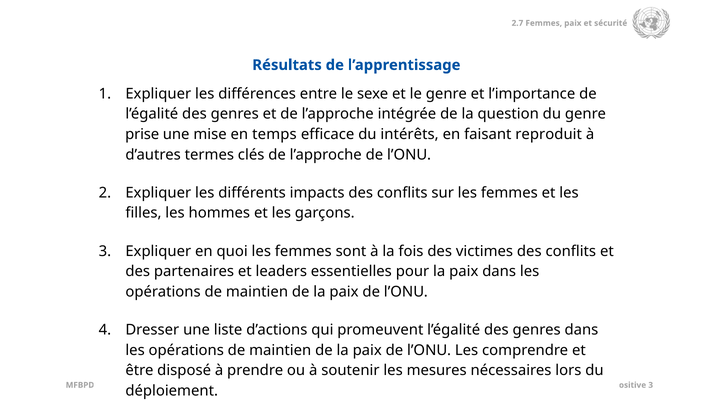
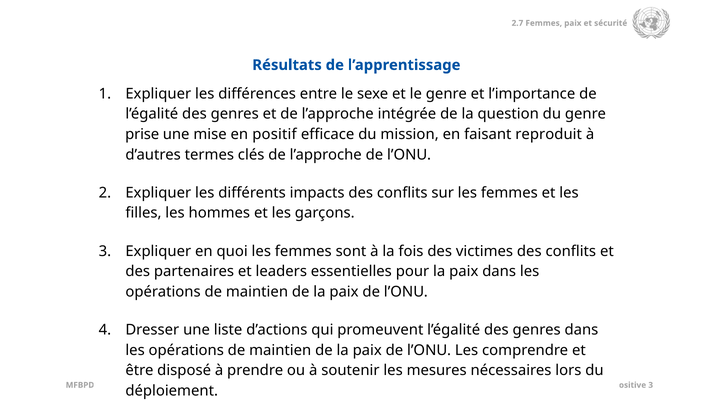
temps: temps -> positif
intérêts: intérêts -> mission
